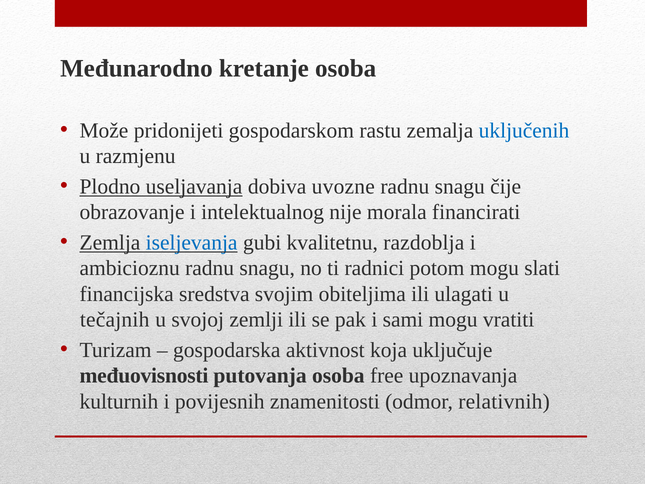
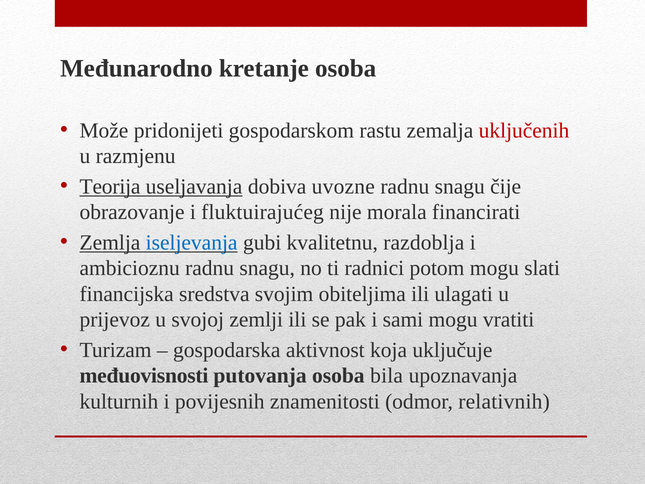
uključenih colour: blue -> red
Plodno: Plodno -> Teorija
intelektualnog: intelektualnog -> fluktuirajućeg
tečajnih: tečajnih -> prijevoz
free: free -> bila
